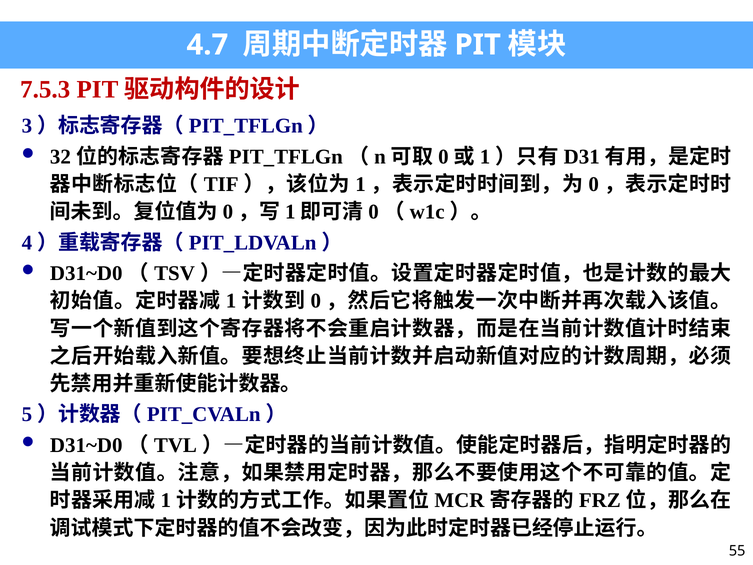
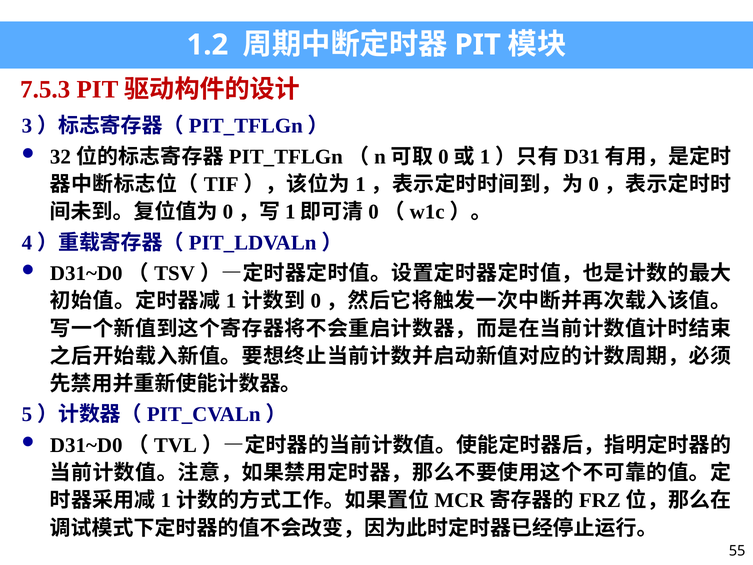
4.7: 4.7 -> 1.2
